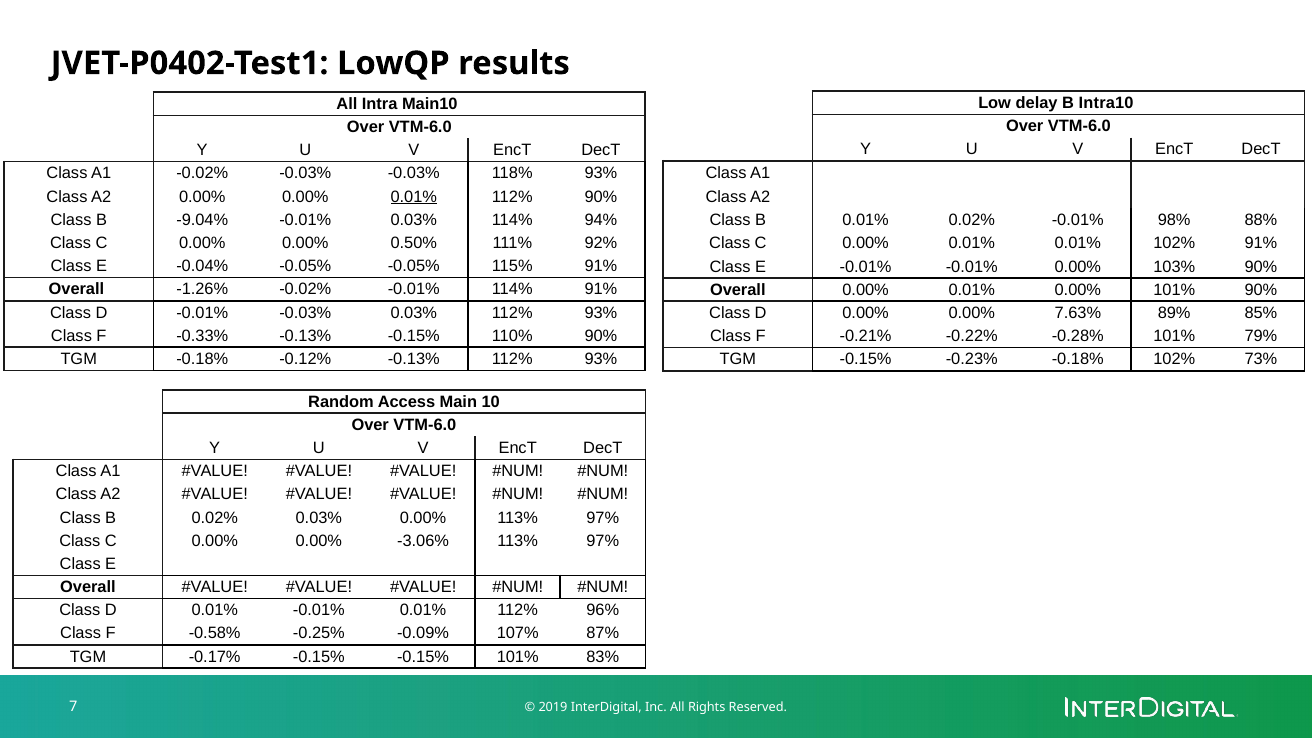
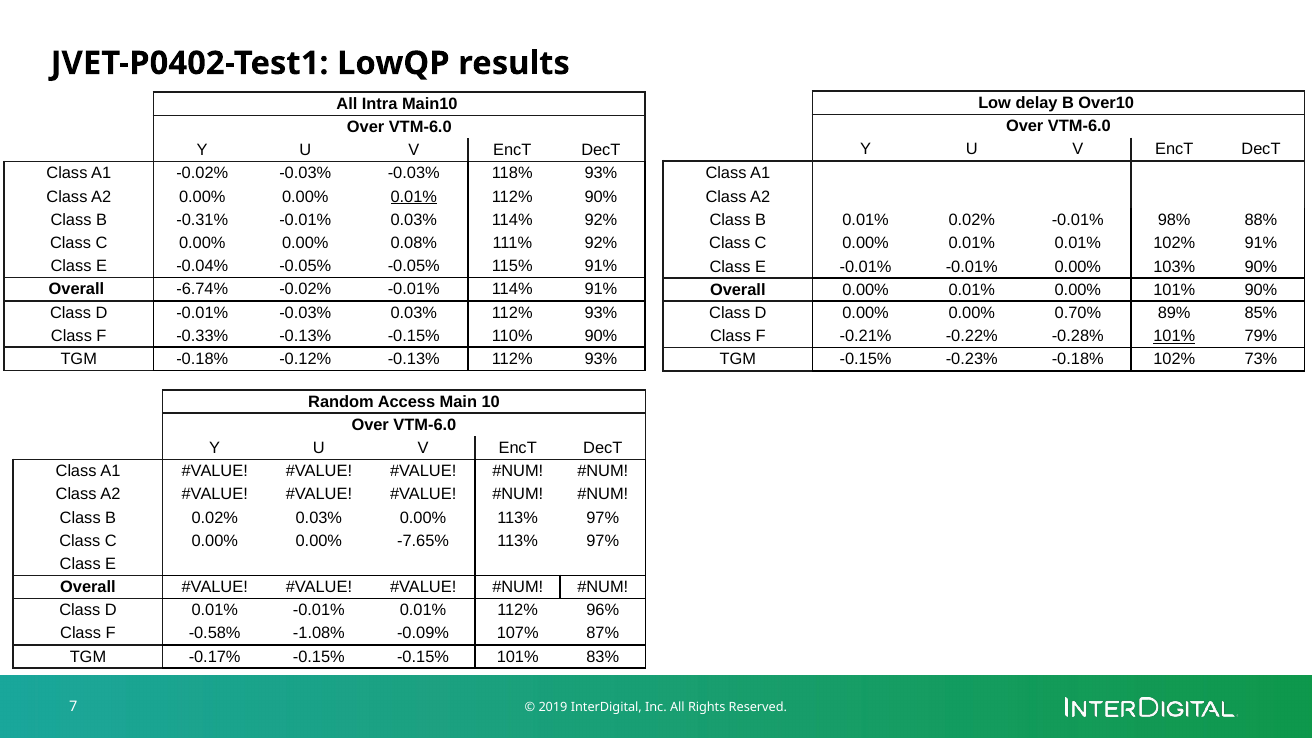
Intra10: Intra10 -> Over10
-9.04%: -9.04% -> -0.31%
114% 94%: 94% -> 92%
0.50%: 0.50% -> 0.08%
-1.26%: -1.26% -> -6.74%
7.63%: 7.63% -> 0.70%
101% at (1174, 336) underline: none -> present
-3.06%: -3.06% -> -7.65%
-0.25%: -0.25% -> -1.08%
